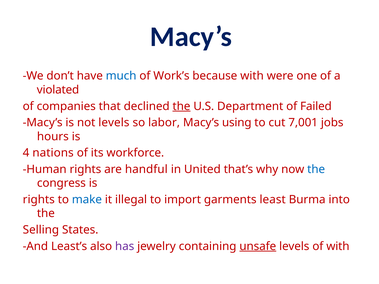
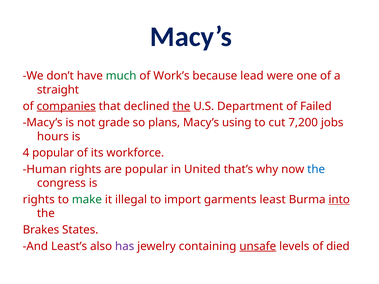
much colour: blue -> green
because with: with -> lead
violated: violated -> straight
companies underline: none -> present
not levels: levels -> grade
labor: labor -> plans
7,001: 7,001 -> 7,200
4 nations: nations -> popular
are handful: handful -> popular
make colour: blue -> green
into underline: none -> present
Selling: Selling -> Brakes
of with: with -> died
